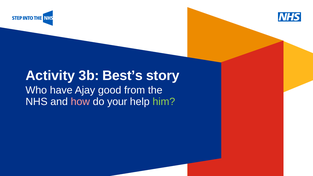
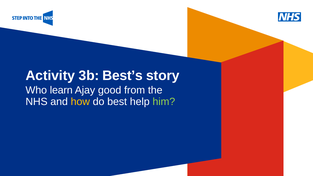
have: have -> learn
how colour: pink -> yellow
your: your -> best
